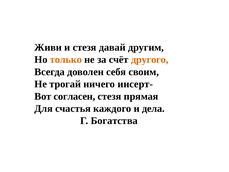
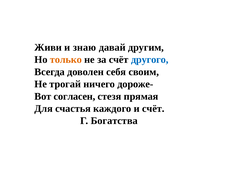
и стезя: стезя -> знаю
другого colour: orange -> blue
инсерт-: инсерт- -> дороже-
и дела: дела -> счёт
